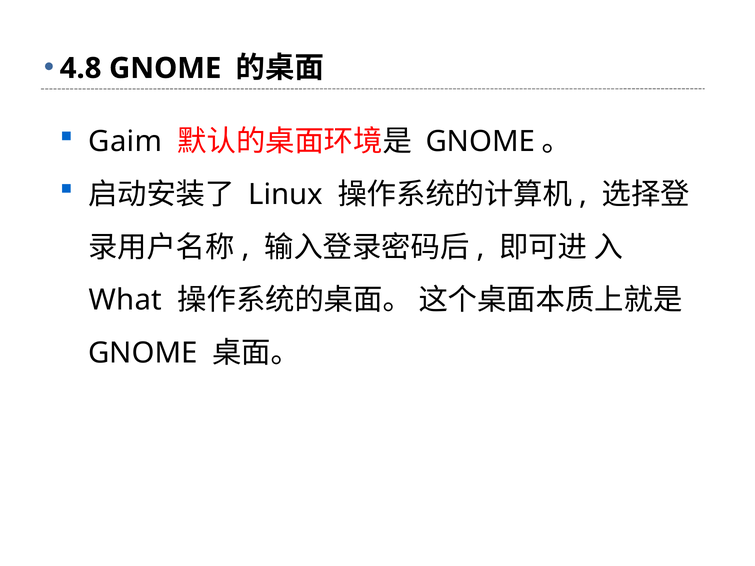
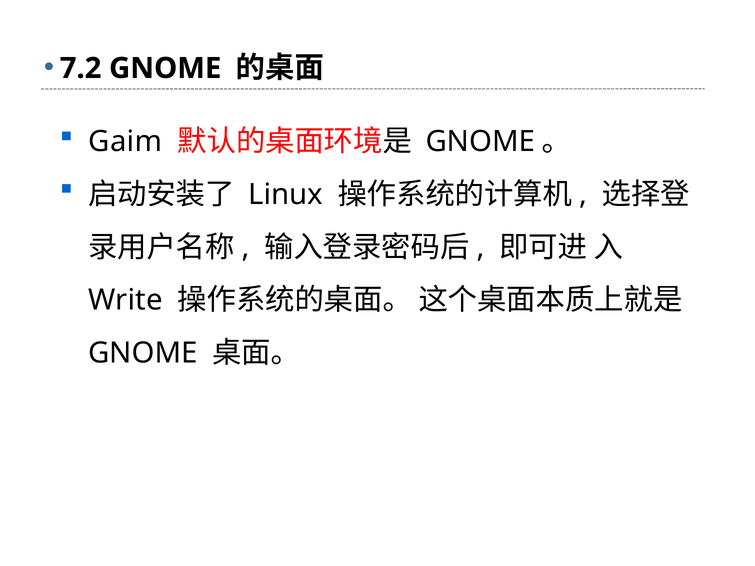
4.8: 4.8 -> 7.2
What: What -> Write
